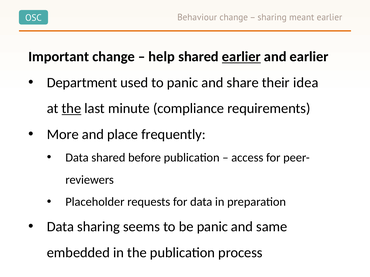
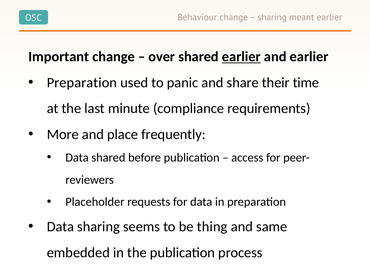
help: help -> over
Department at (82, 83): Department -> Preparation
idea: idea -> time
the at (71, 109) underline: present -> none
be panic: panic -> thing
